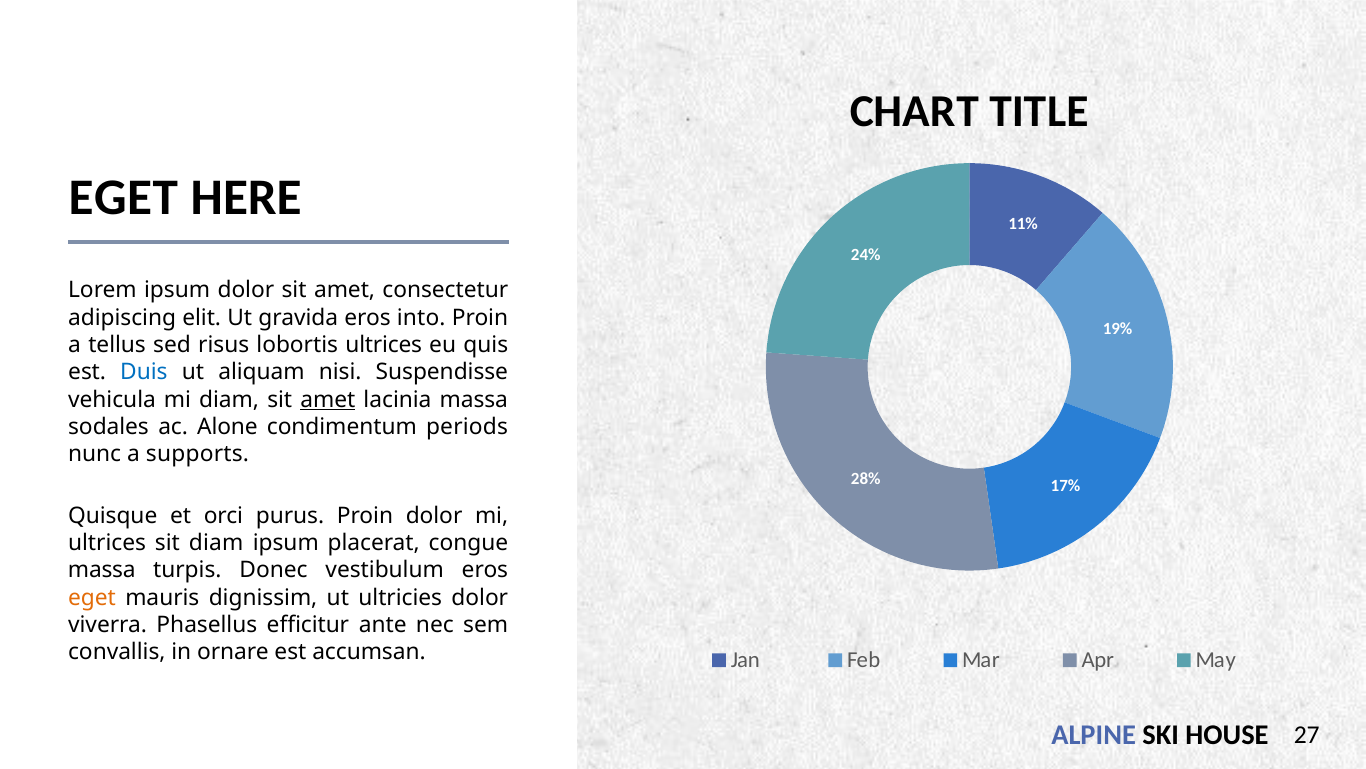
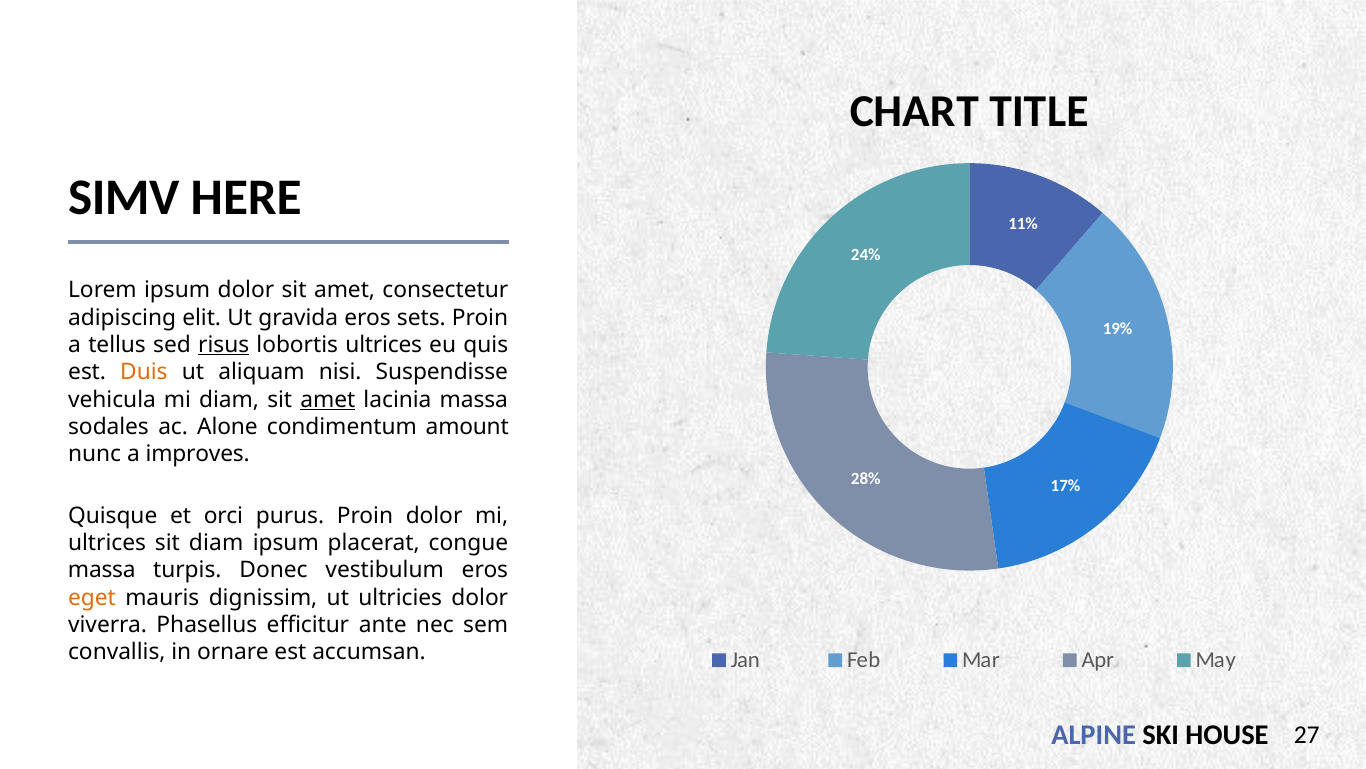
EGET at (123, 197): EGET -> SIMV
into: into -> sets
risus underline: none -> present
Duis colour: blue -> orange
periods: periods -> amount
supports: supports -> improves
